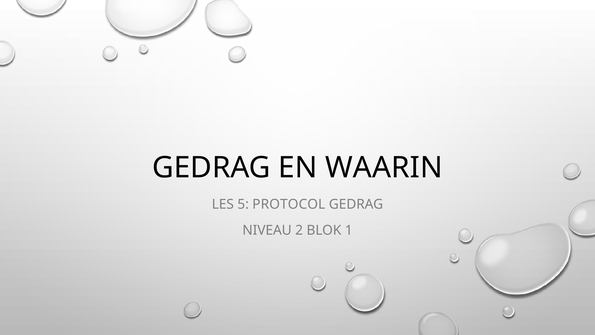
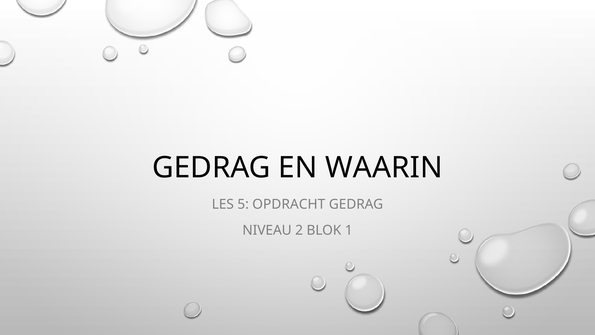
PROTOCOL: PROTOCOL -> OPDRACHT
